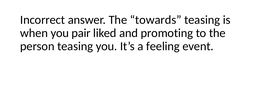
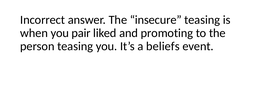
towards: towards -> insecure
feeling: feeling -> beliefs
